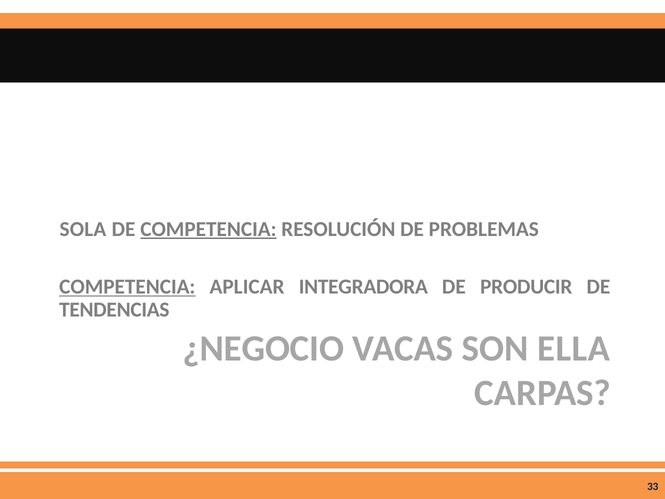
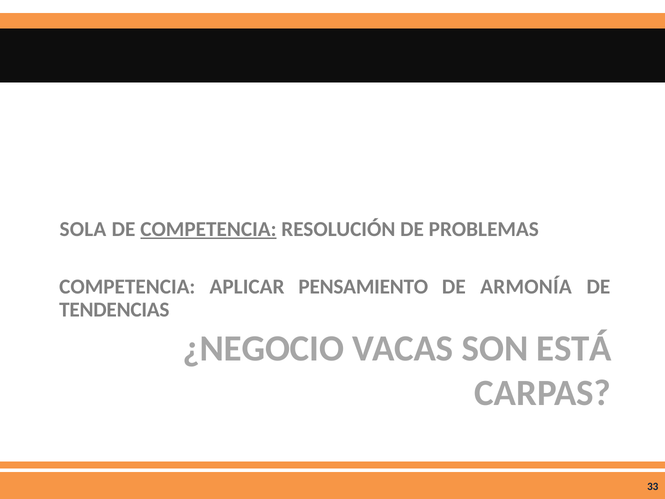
COMPETENCIA at (127, 287) underline: present -> none
INTEGRADORA: INTEGRADORA -> PENSAMIENTO
PRODUCIR: PRODUCIR -> ARMONÍA
ELLA: ELLA -> ESTÁ
